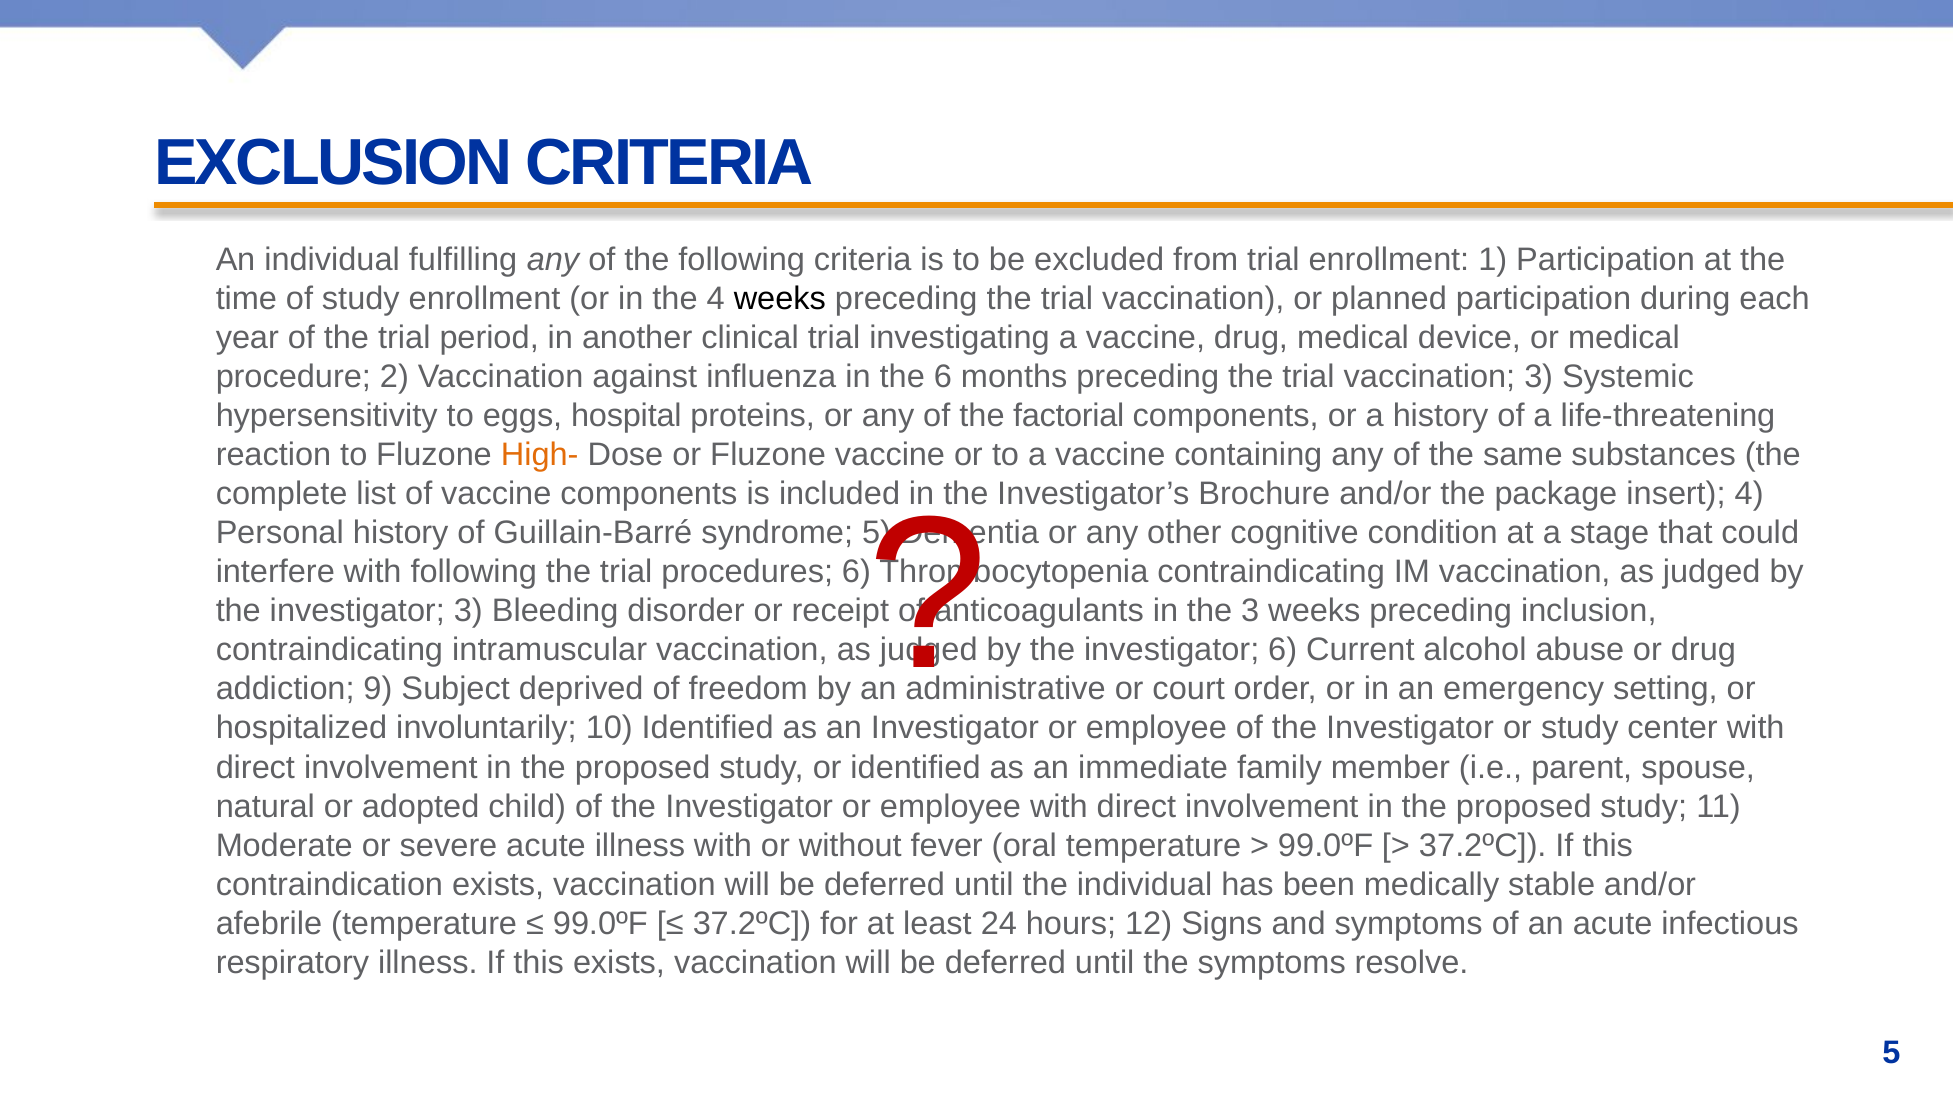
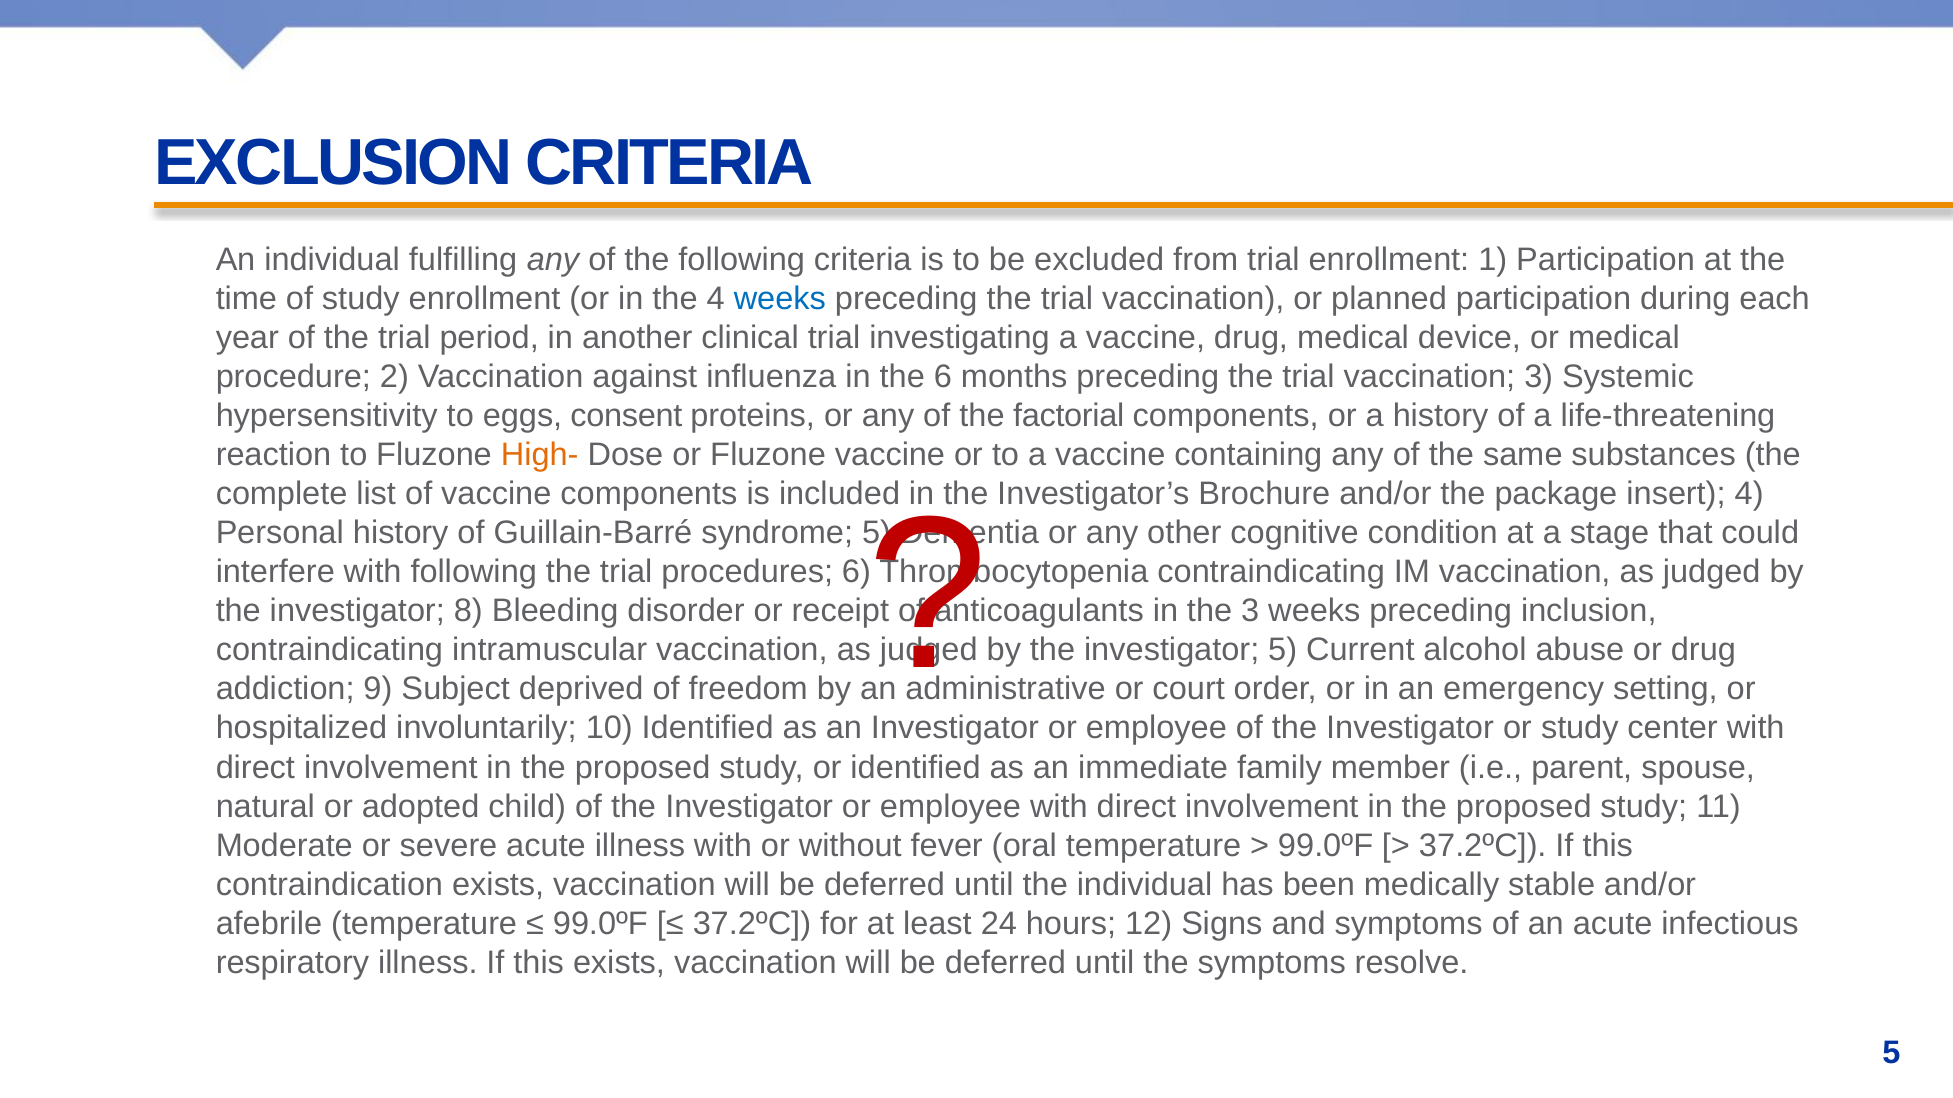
weeks at (780, 299) colour: black -> blue
hospital: hospital -> consent
investigator 3: 3 -> 8
investigator 6: 6 -> 5
